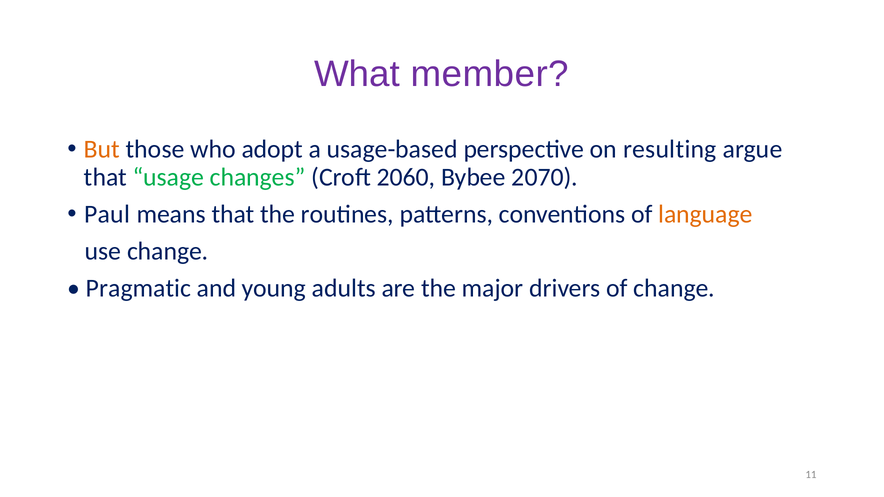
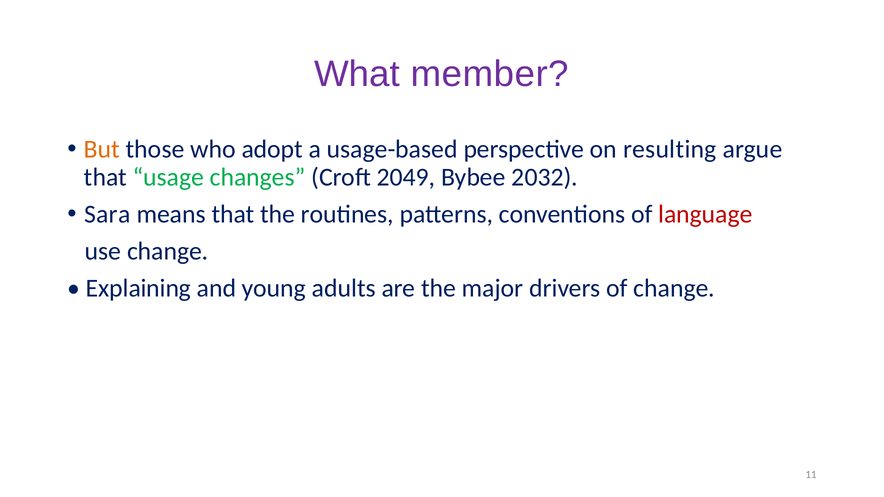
2060: 2060 -> 2049
2070: 2070 -> 2032
Paul: Paul -> Sara
language colour: orange -> red
Pragmatic: Pragmatic -> Explaining
